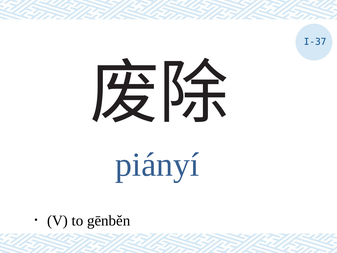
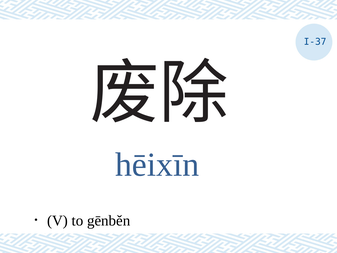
piányí: piányí -> hēixīn
